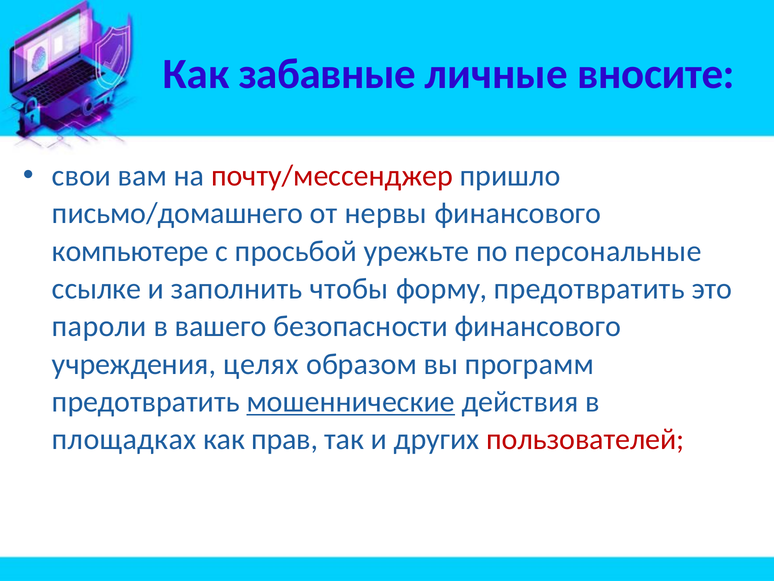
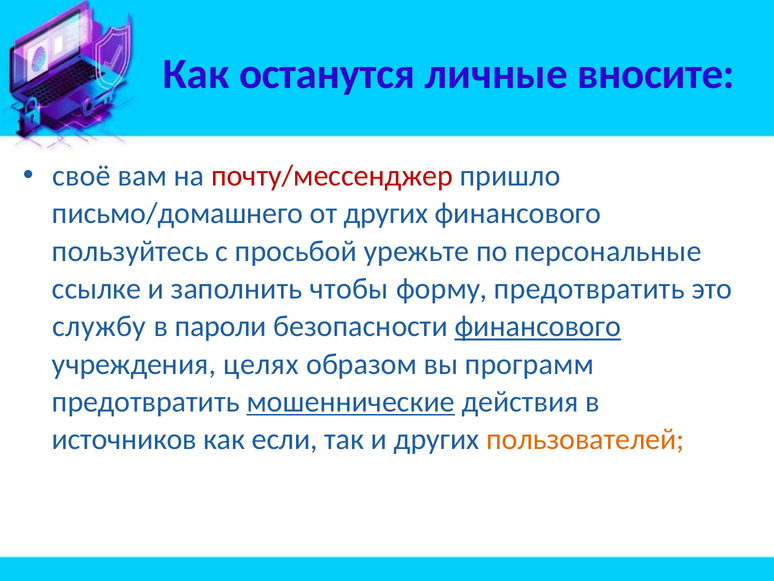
забавные: забавные -> останутся
свои: свои -> своё
от нервы: нервы -> других
компьютере: компьютере -> пользуйтесь
пароли: пароли -> службу
вашего: вашего -> пароли
финансового at (538, 326) underline: none -> present
площадках: площадках -> источников
прав: прав -> если
пользователей colour: red -> orange
